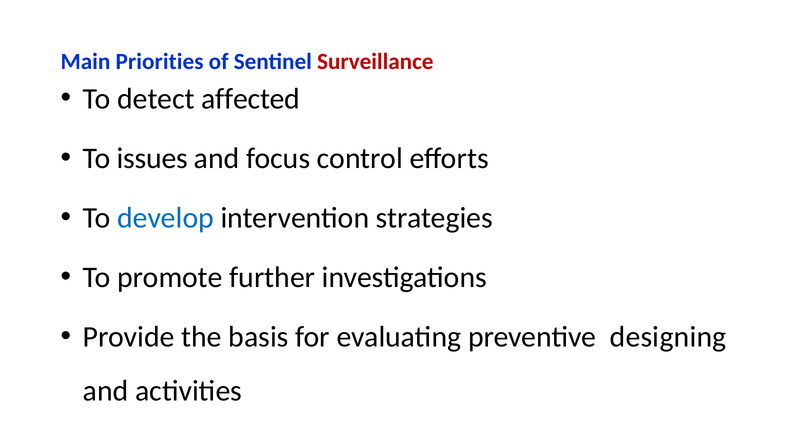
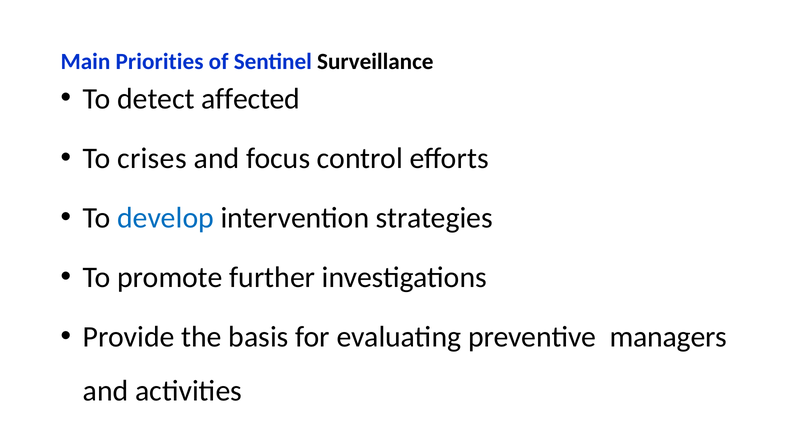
Surveillance colour: red -> black
issues: issues -> crises
designing: designing -> managers
